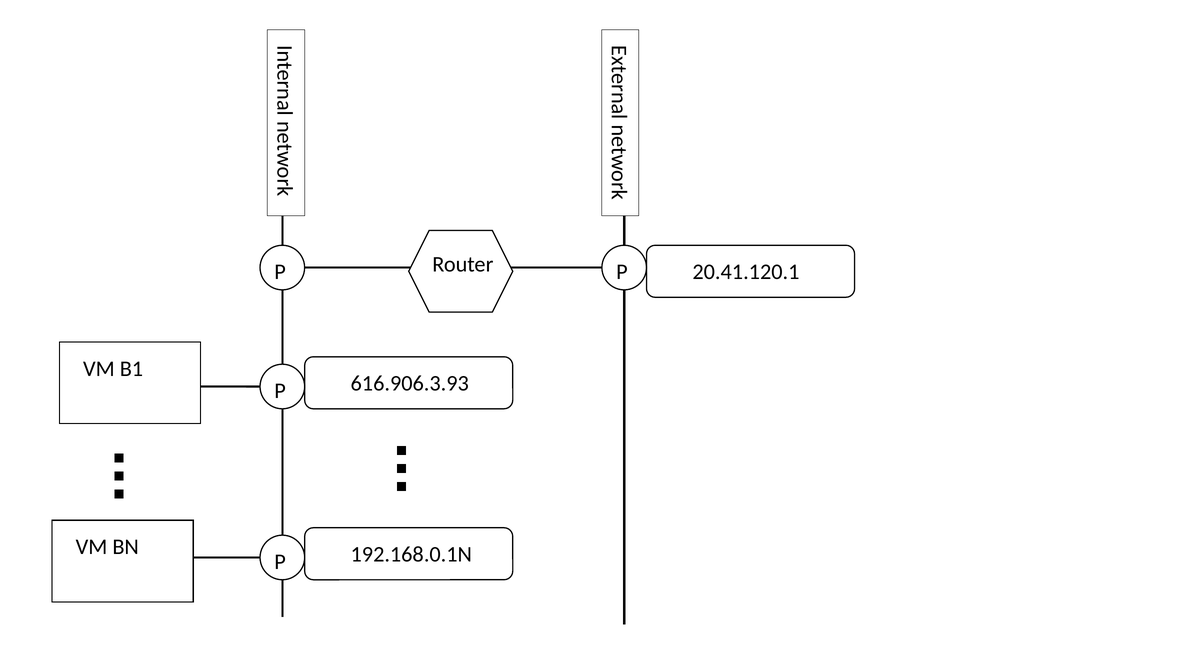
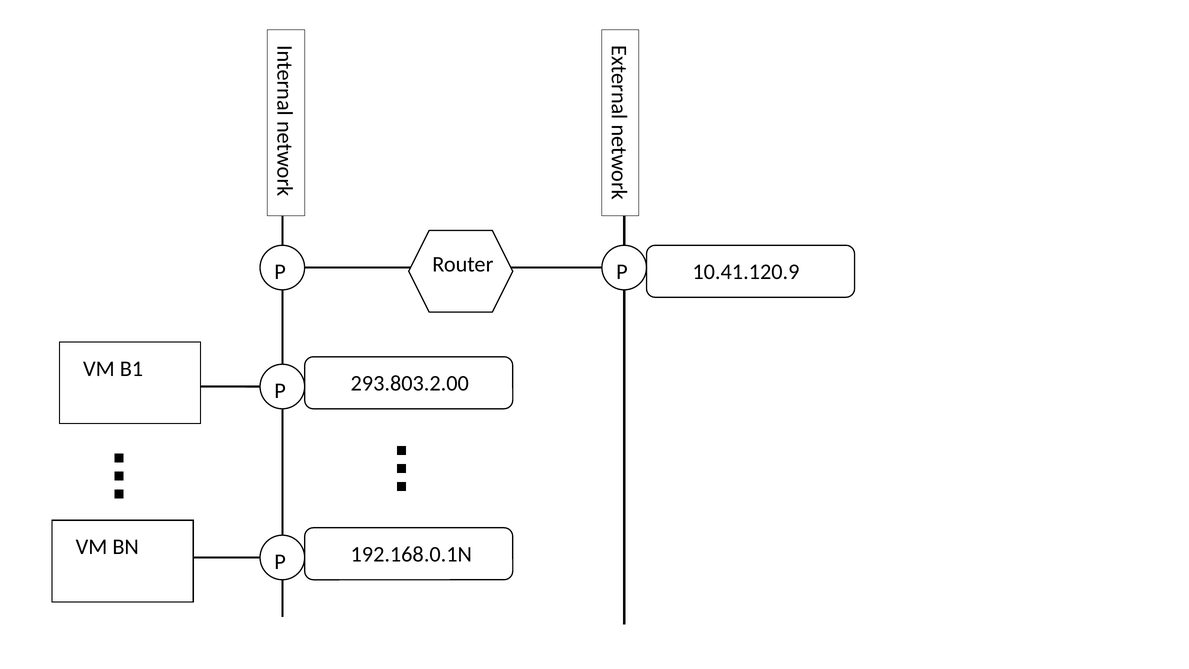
20.41.120.1: 20.41.120.1 -> 10.41.120.9
616.906.3.93: 616.906.3.93 -> 293.803.2.00
